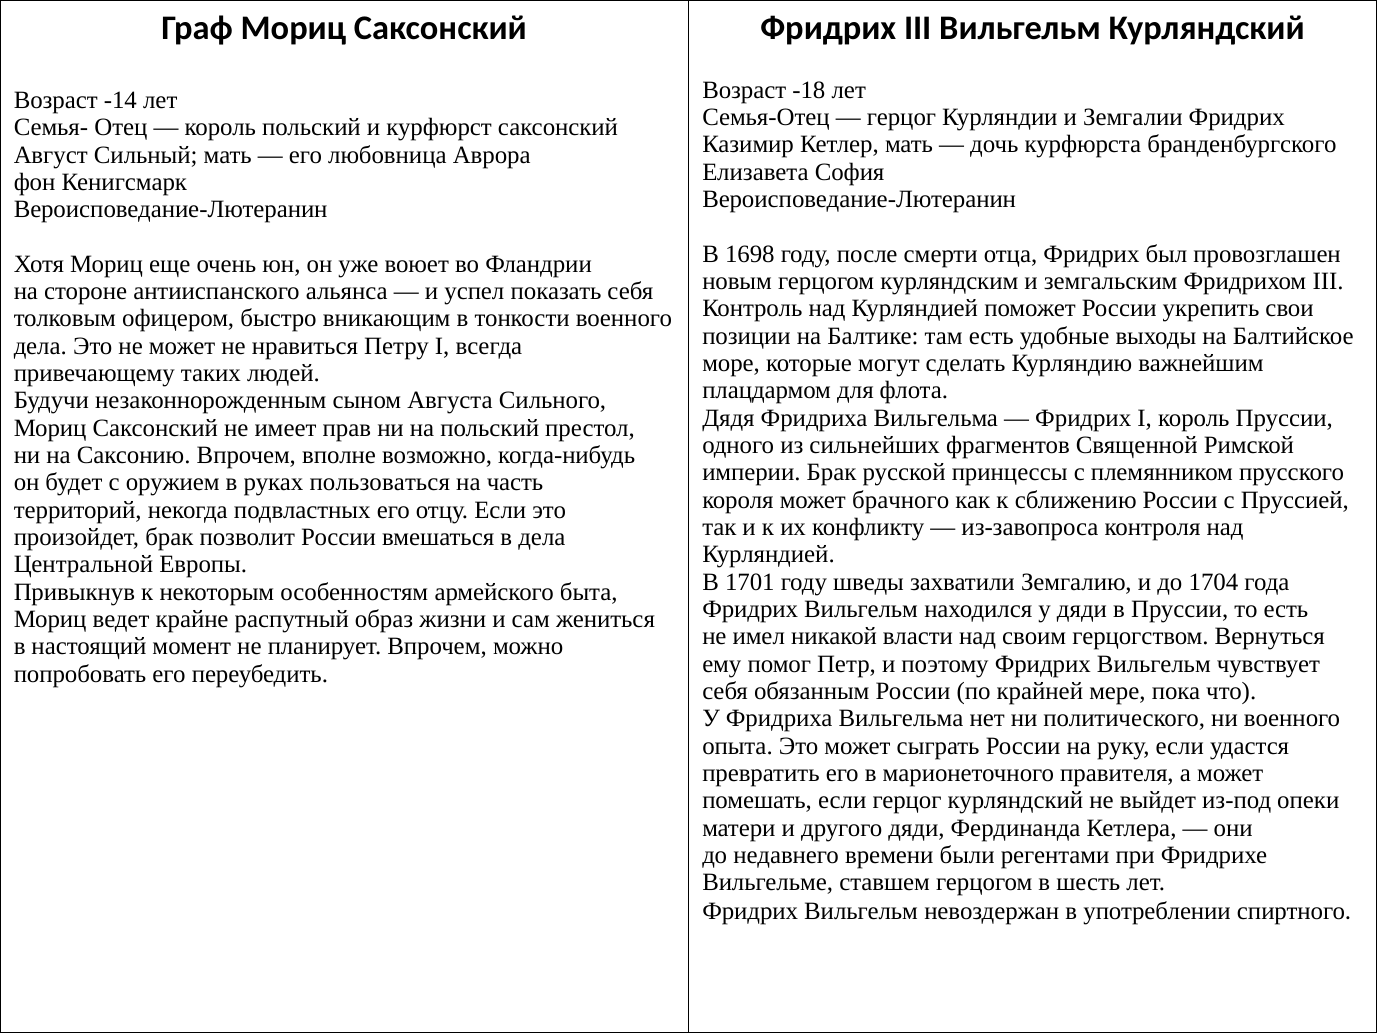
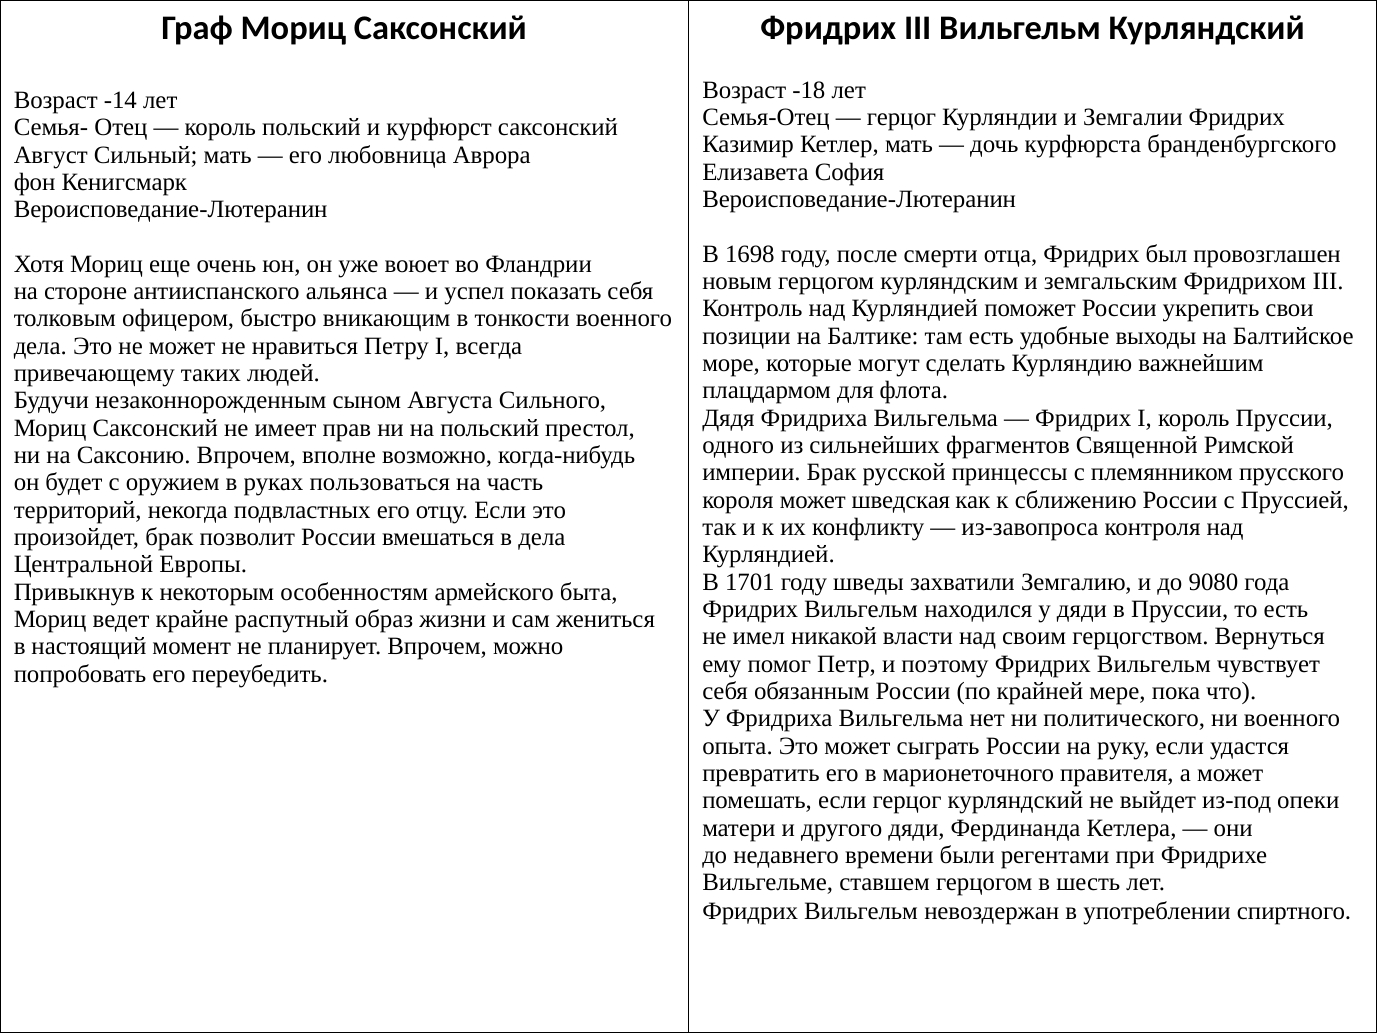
брачного: брачного -> шведская
1704: 1704 -> 9080
